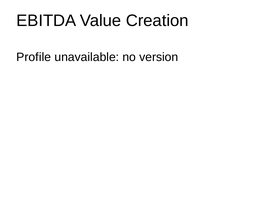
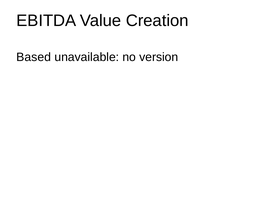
Profile: Profile -> Based
